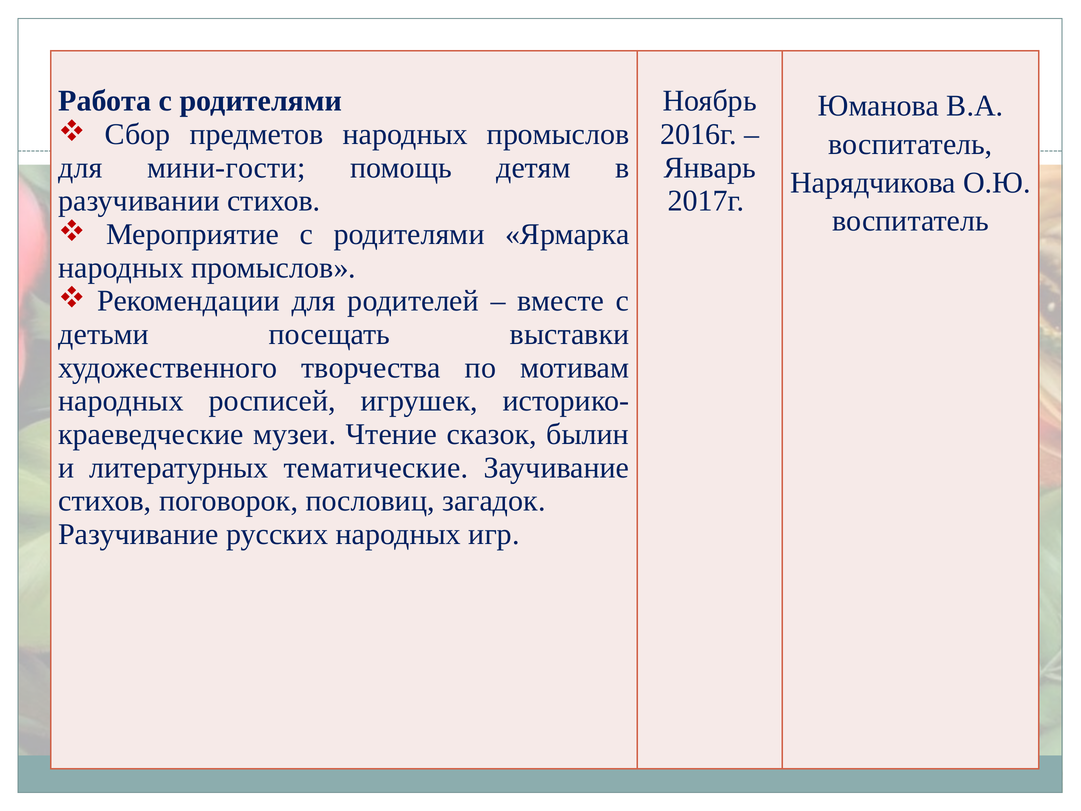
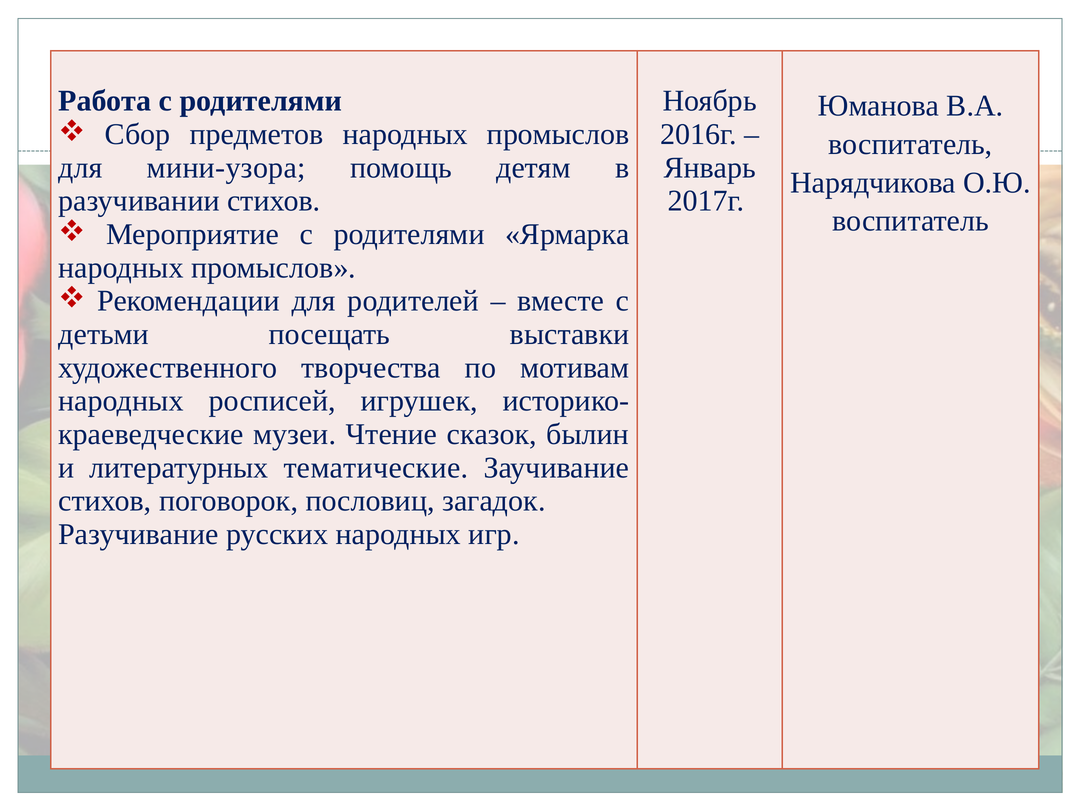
мини-гости: мини-гости -> мини-узора
